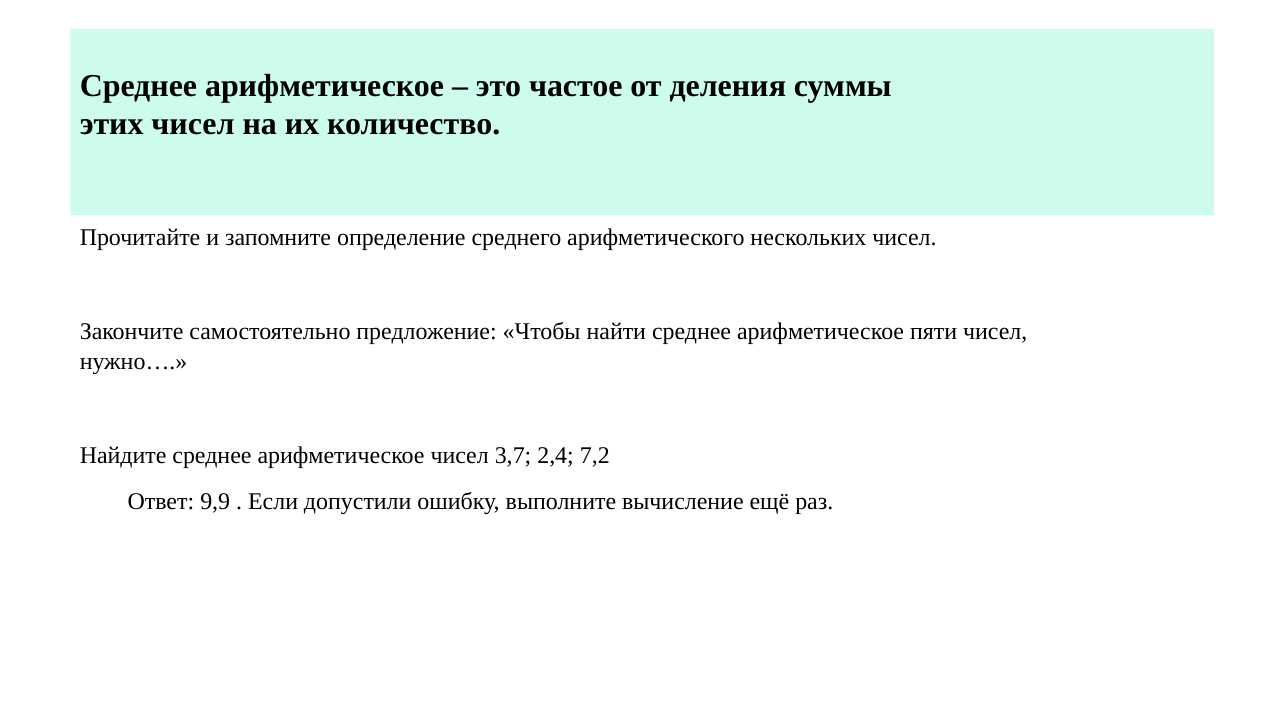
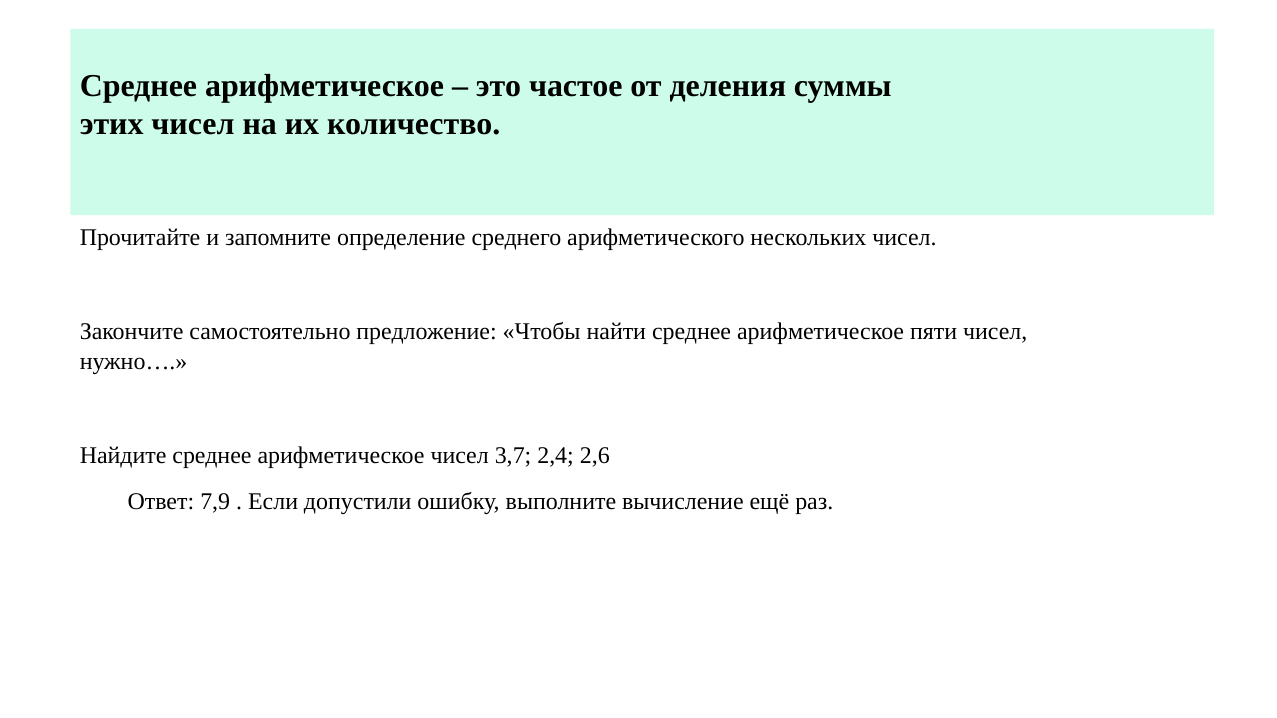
7,2: 7,2 -> 2,6
9,9: 9,9 -> 7,9
